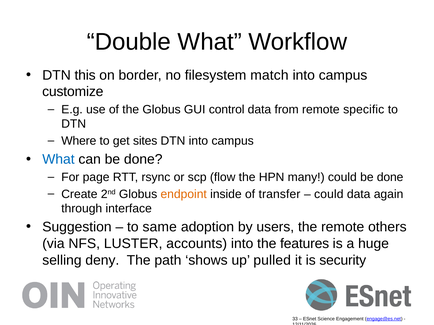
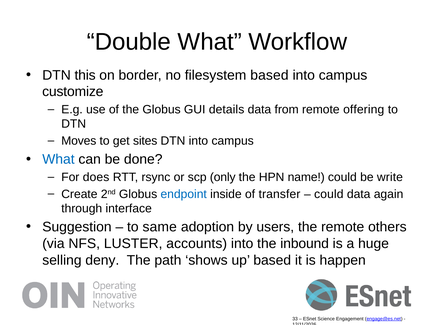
filesystem match: match -> based
control: control -> details
specific: specific -> offering
Where: Where -> Moves
page: page -> does
flow: flow -> only
many: many -> name
could be done: done -> write
endpoint colour: orange -> blue
features: features -> inbound
up pulled: pulled -> based
security: security -> happen
